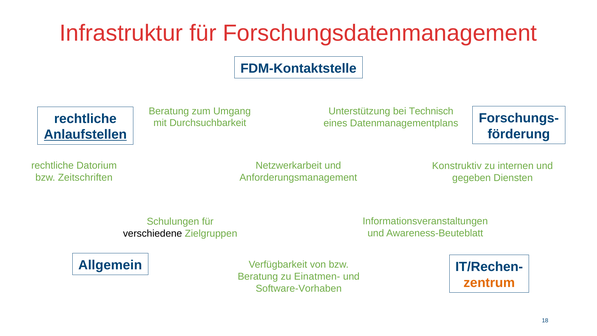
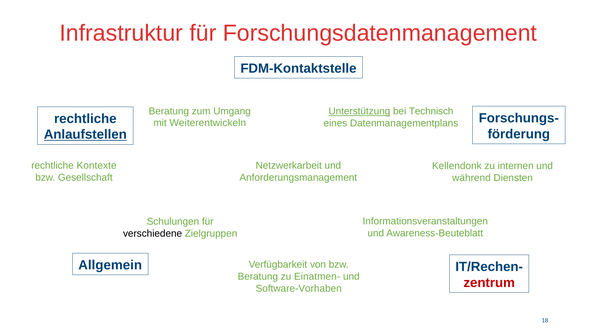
Unterstützung underline: none -> present
Durchsuchbarkeit: Durchsuchbarkeit -> Weiterentwickeln
Datorium: Datorium -> Kontexte
Konstruktiv: Konstruktiv -> Kellendonk
Zeitschriften: Zeitschriften -> Gesellschaft
gegeben: gegeben -> während
zentrum colour: orange -> red
